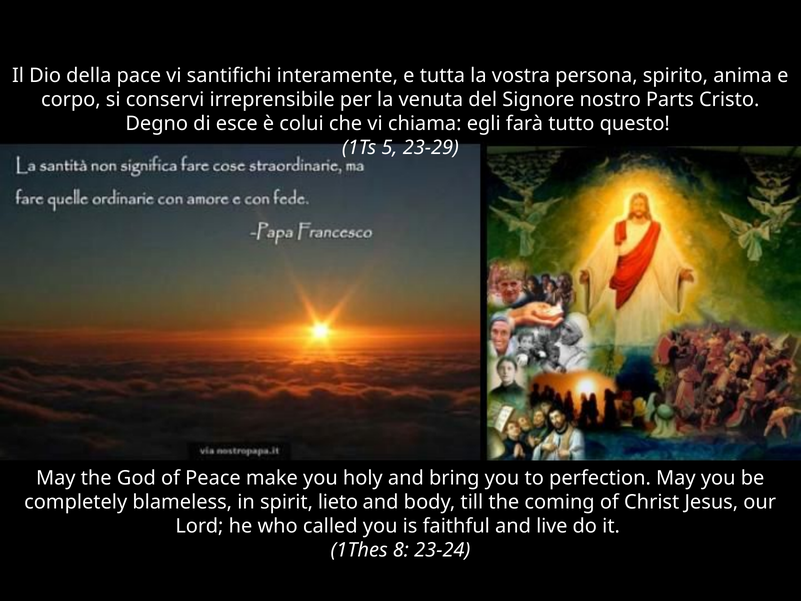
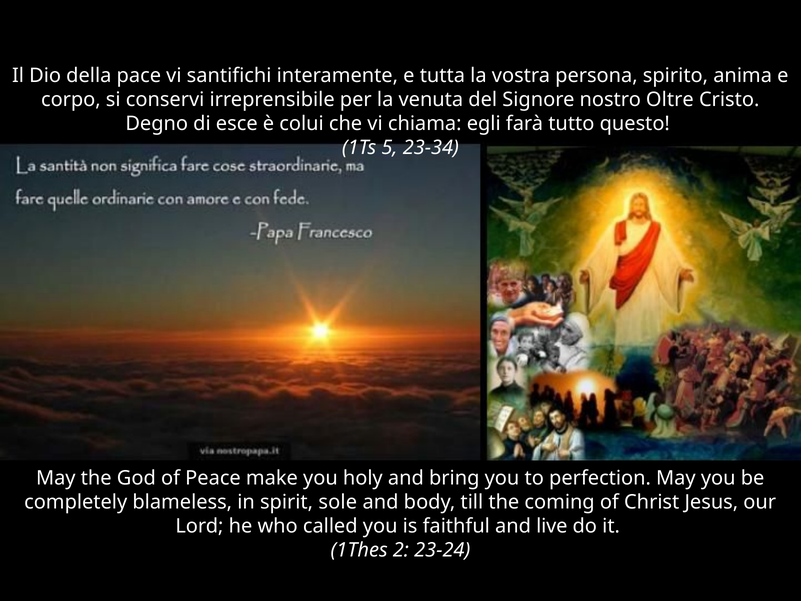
Parts: Parts -> Oltre
23-29: 23-29 -> 23-34
lieto: lieto -> sole
8: 8 -> 2
